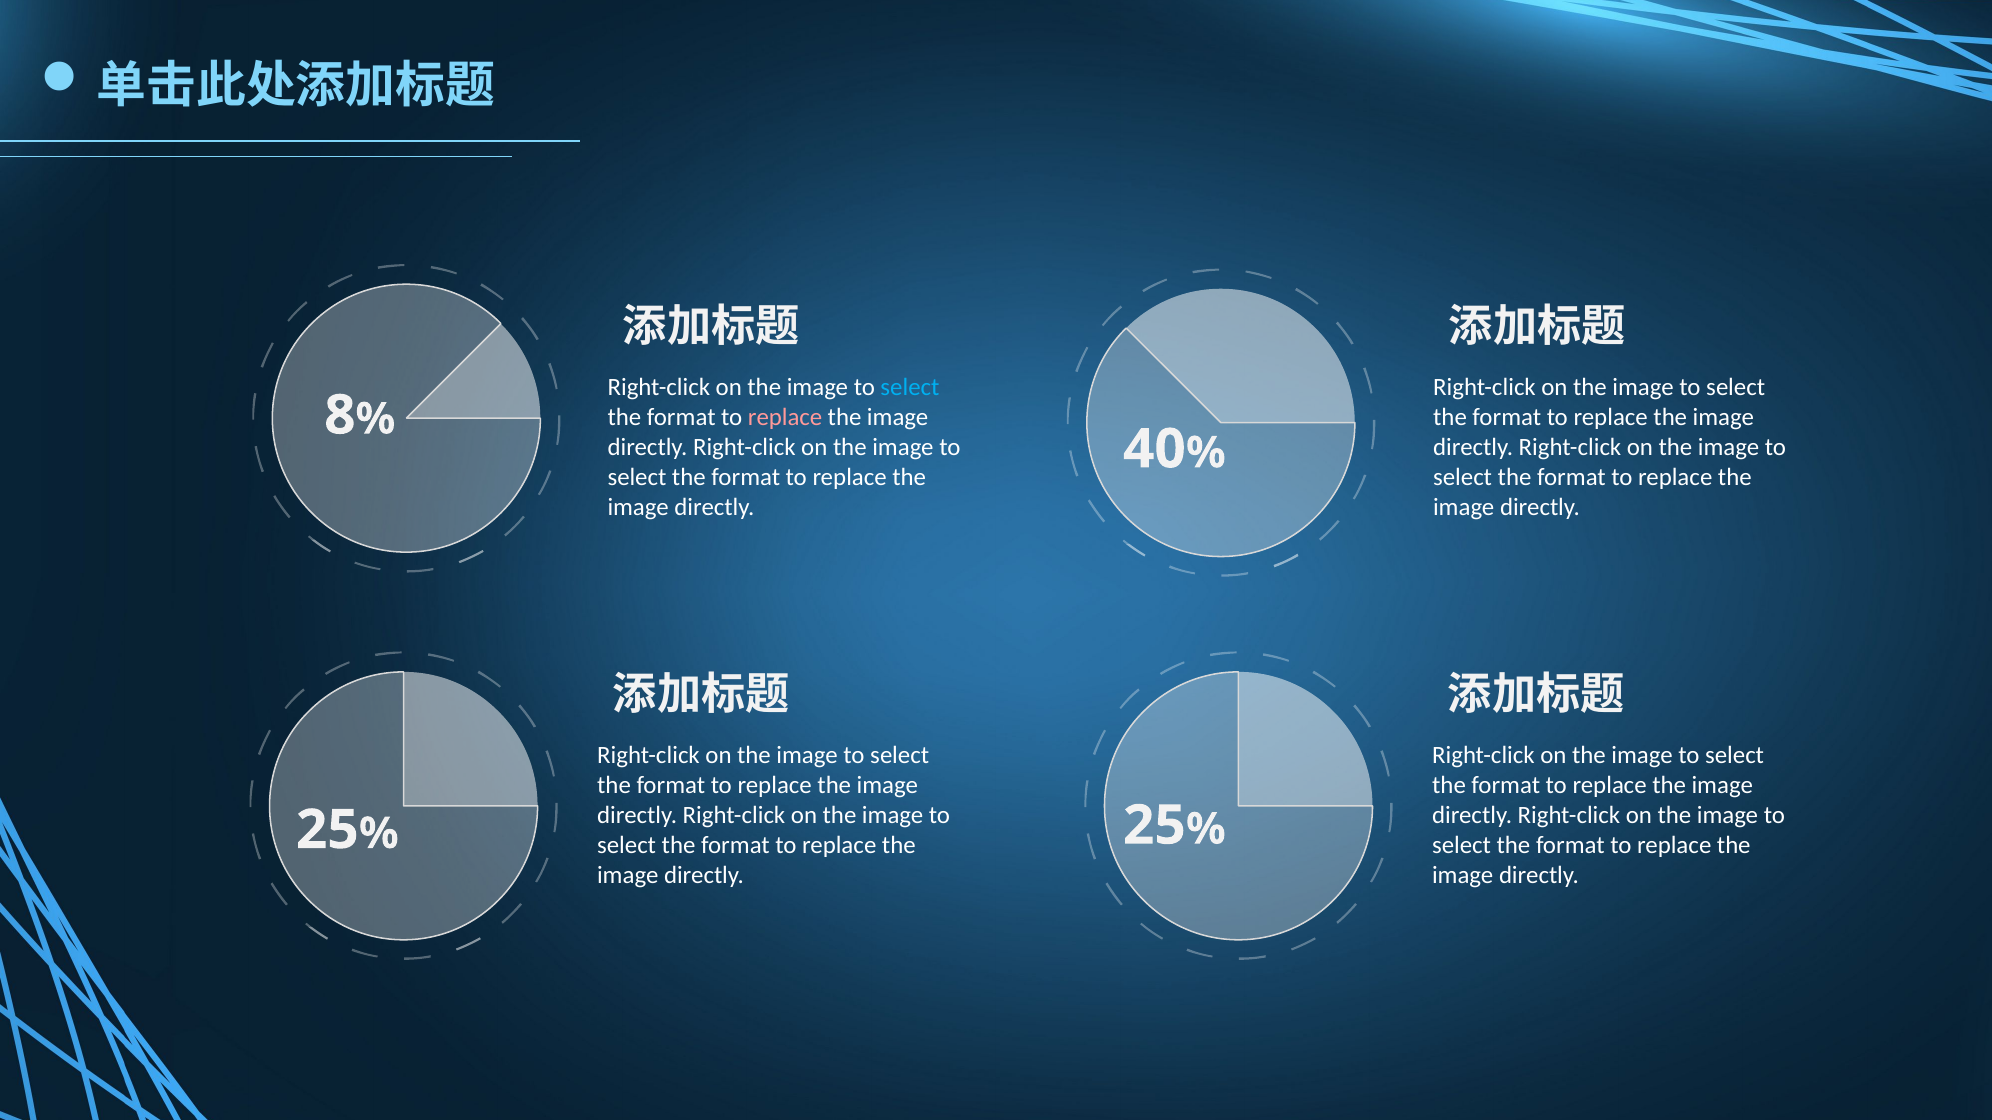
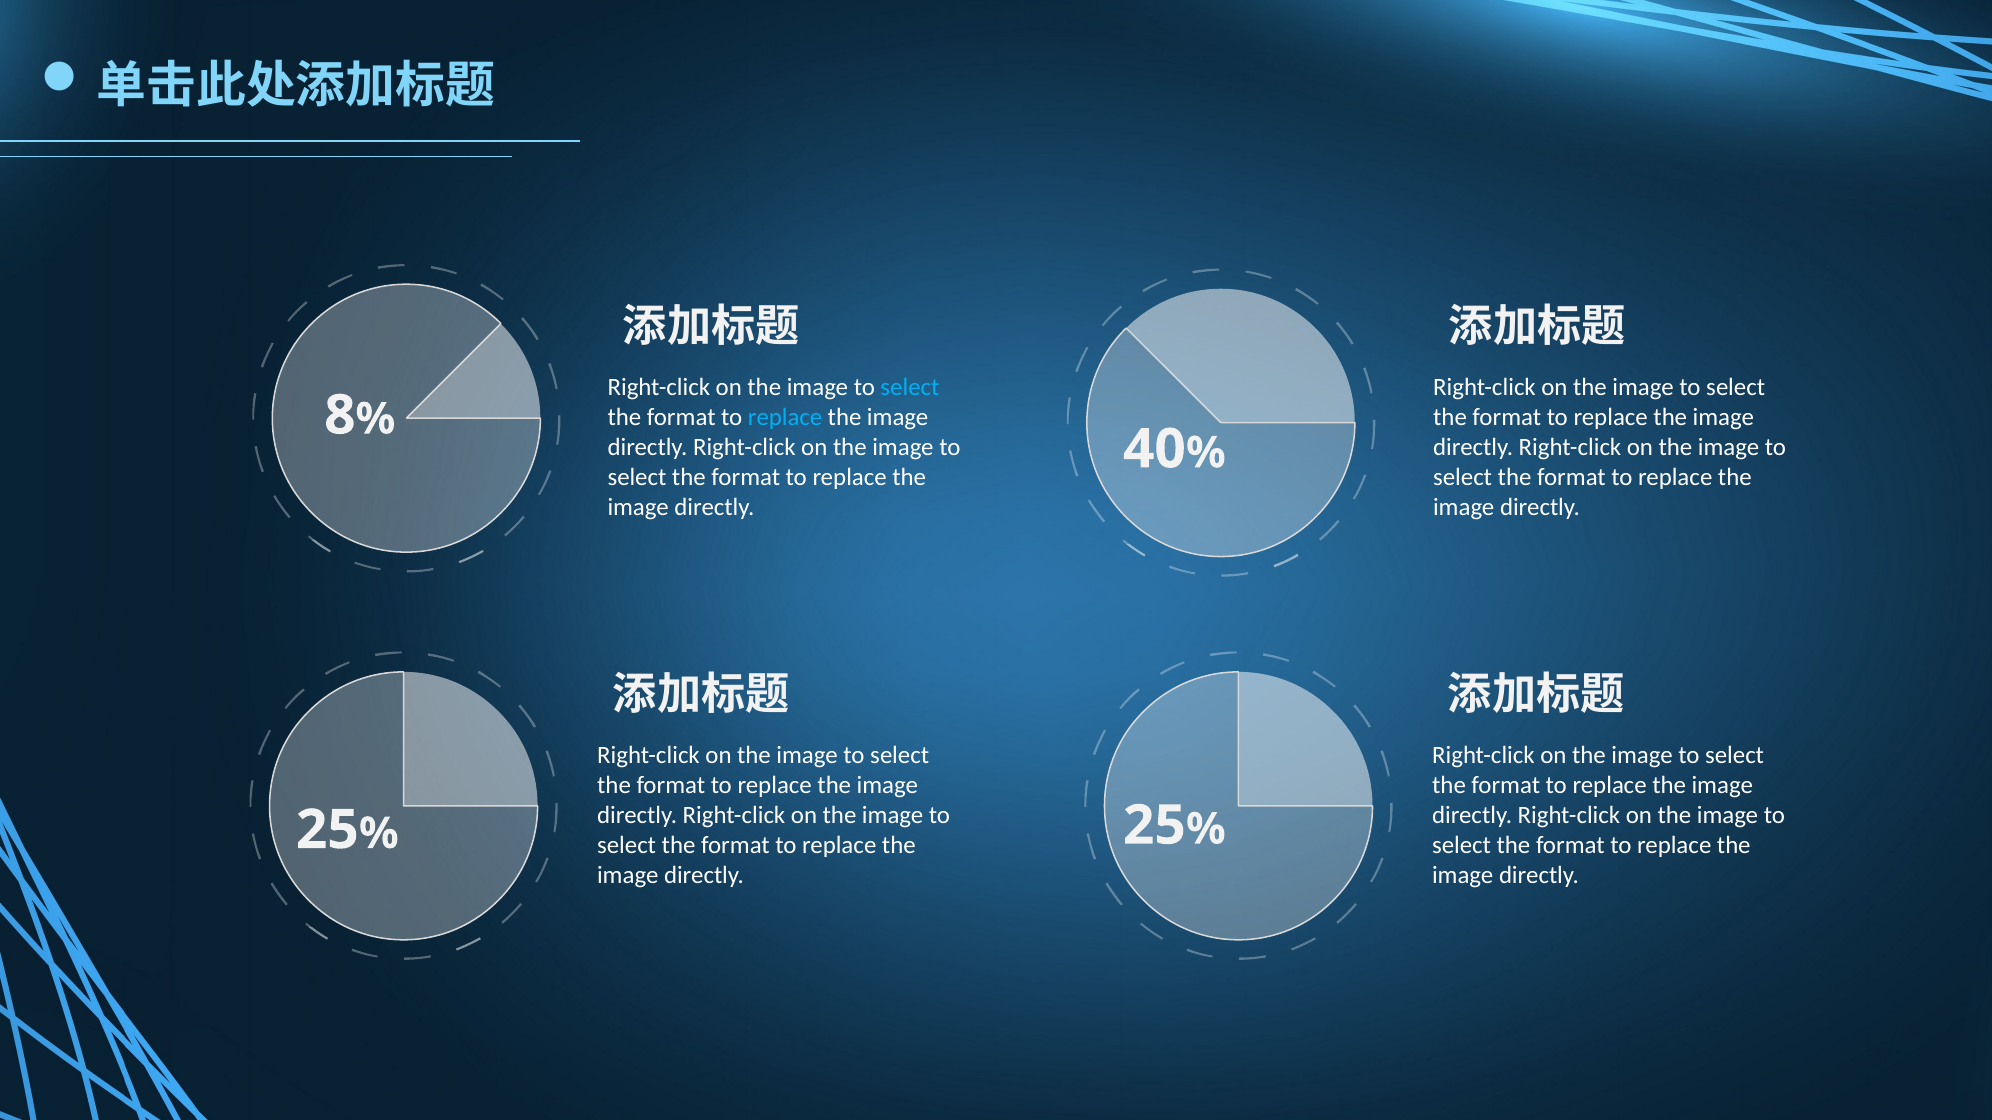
replace at (785, 418) colour: pink -> light blue
